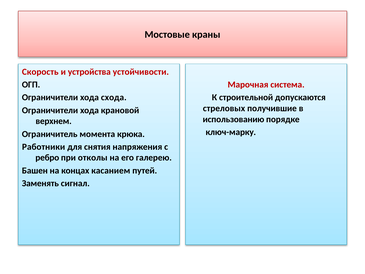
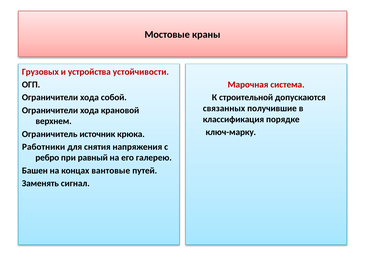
Скорость: Скорость -> Грузовых
схода: схода -> собой
стреловых: стреловых -> связанных
использованию: использованию -> классификация
момента: момента -> источник
отколы: отколы -> равный
касанием: касанием -> вантовые
